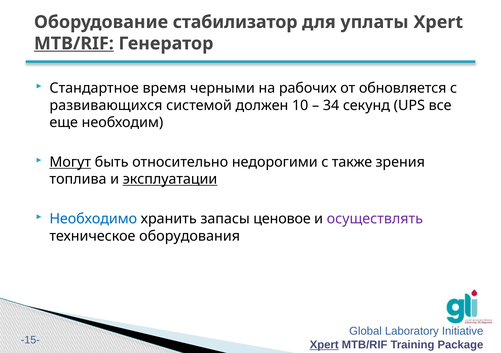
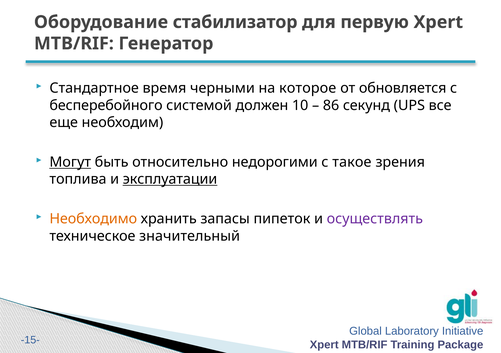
уплаты: уплаты -> первую
MTB/RIF at (74, 44) underline: present -> none
рабочих: рабочих -> которое
развивающихся: развивающихся -> бесперебойного
34: 34 -> 86
также: также -> такое
Необходимо colour: blue -> orange
ценовое: ценовое -> пипеток
оборудования: оборудования -> значительный
Xpert at (324, 345) underline: present -> none
